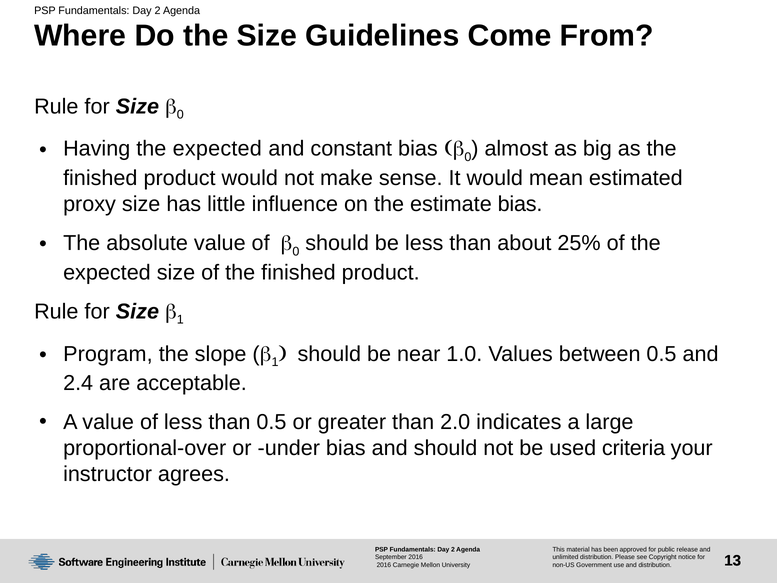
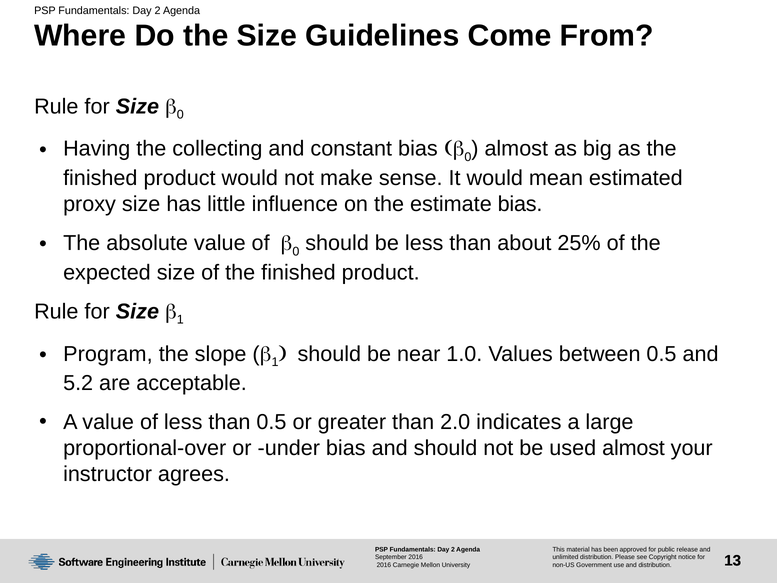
Having the expected: expected -> collecting
2.4: 2.4 -> 5.2
used criteria: criteria -> almost
